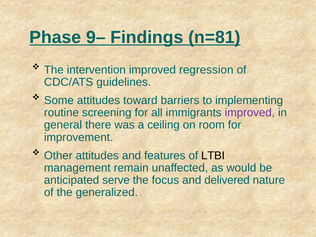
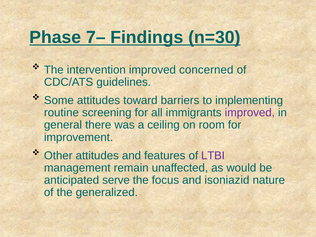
9–: 9– -> 7–
n=81: n=81 -> n=30
regression: regression -> concerned
LTBI colour: black -> purple
delivered: delivered -> isoniazid
